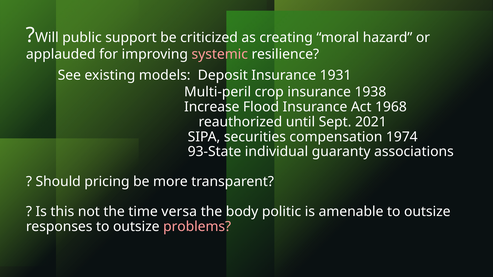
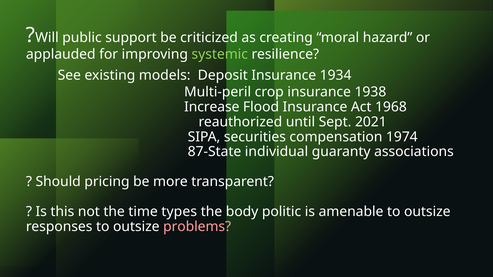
systemic colour: pink -> light green
1931: 1931 -> 1934
93-State: 93-State -> 87-State
versa: versa -> types
